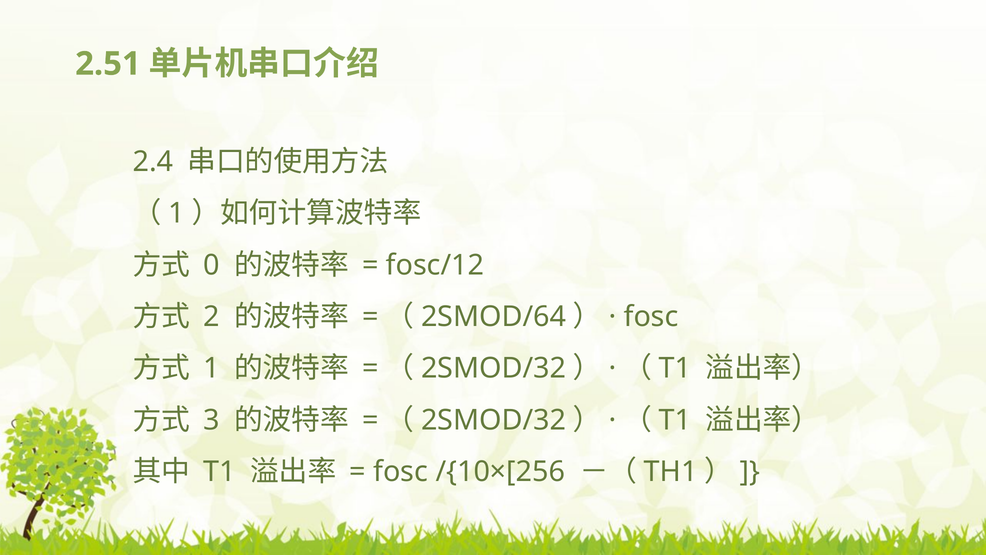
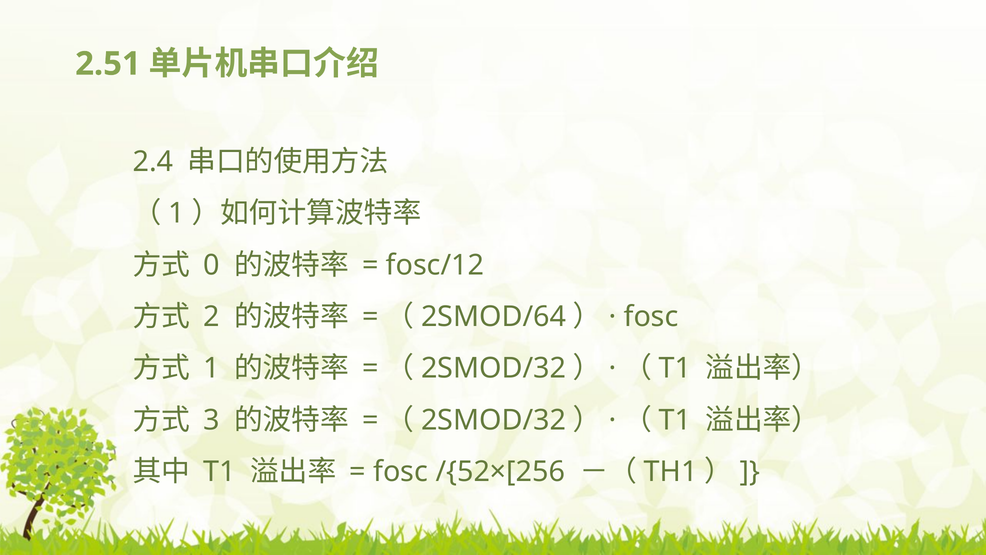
/{10×[256: /{10×[256 -> /{52×[256
